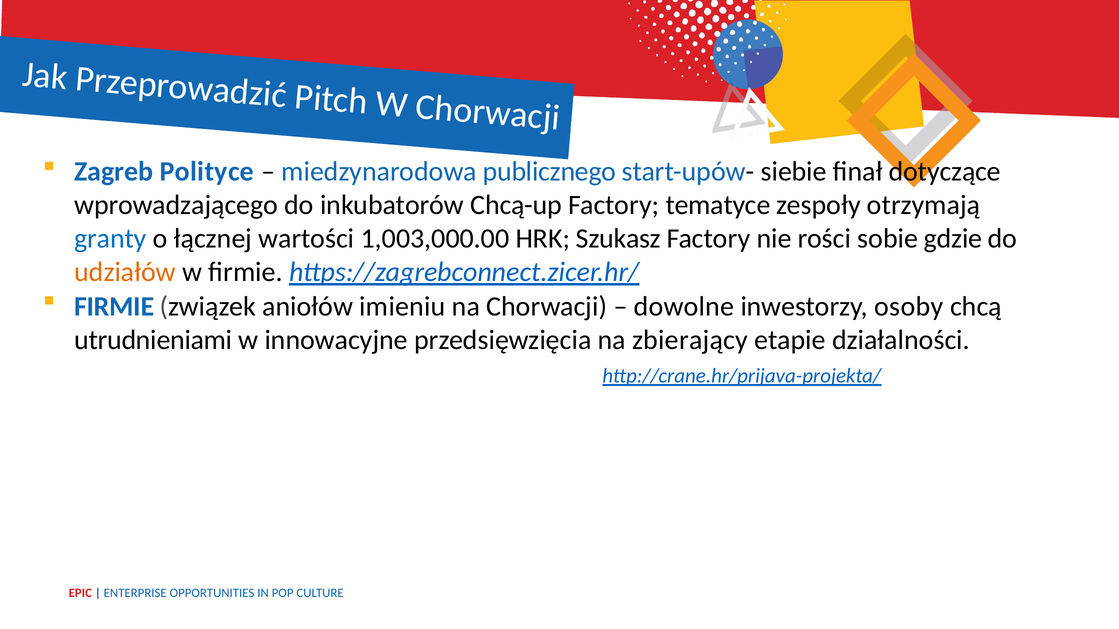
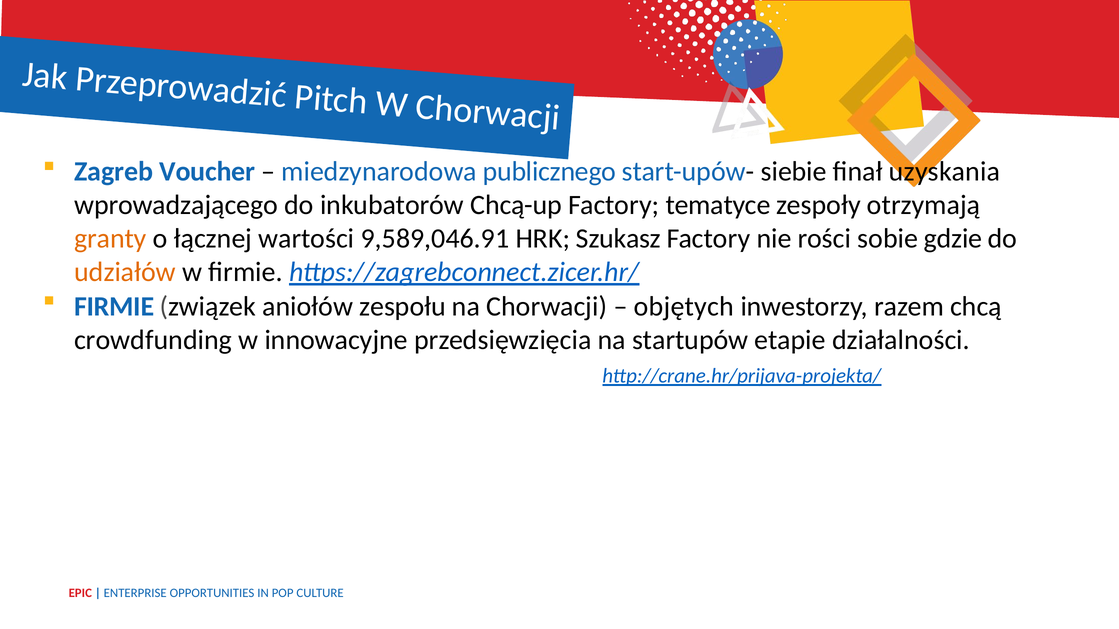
Polityce: Polityce -> Voucher
dotyczące: dotyczące -> uzyskania
granty colour: blue -> orange
1,003,000.00: 1,003,000.00 -> 9,589,046.91
imieniu: imieniu -> zespołu
dowolne: dowolne -> objętych
osoby: osoby -> razem
utrudnieniami: utrudnieniami -> crowdfunding
zbierający: zbierający -> startupów
